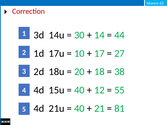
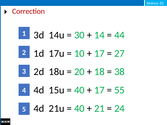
12 at (99, 90): 12 -> 17
81: 81 -> 24
